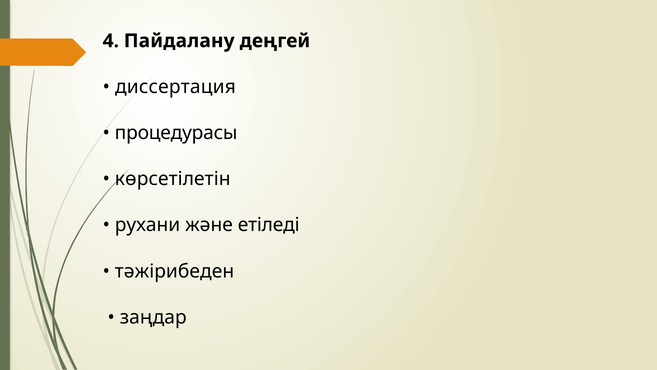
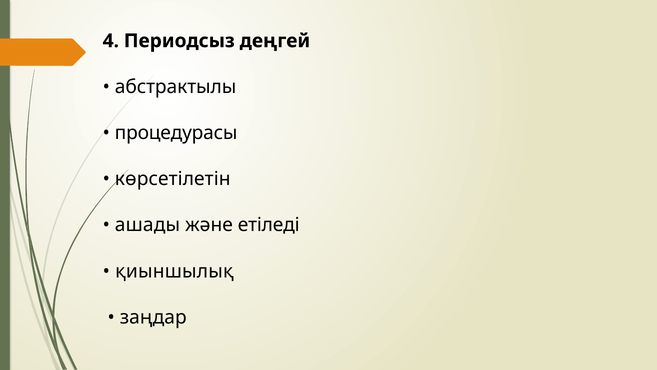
Пайдалану: Пайдалану -> Периодсыз
диссертация: диссертация -> абстрактылы
рухани: рухани -> ашады
тәжірибеден: тәжірибеден -> қиыншылық
